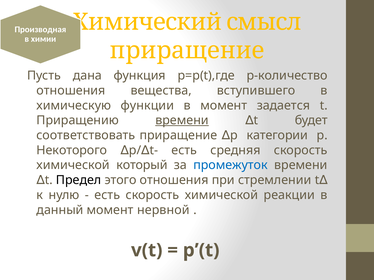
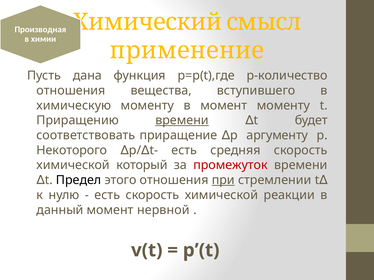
приращение at (187, 51): приращение -> применение
химическую функции: функции -> моменту
момент задается: задается -> моменту
категории: категории -> аргументу
промежуток colour: blue -> red
при underline: none -> present
